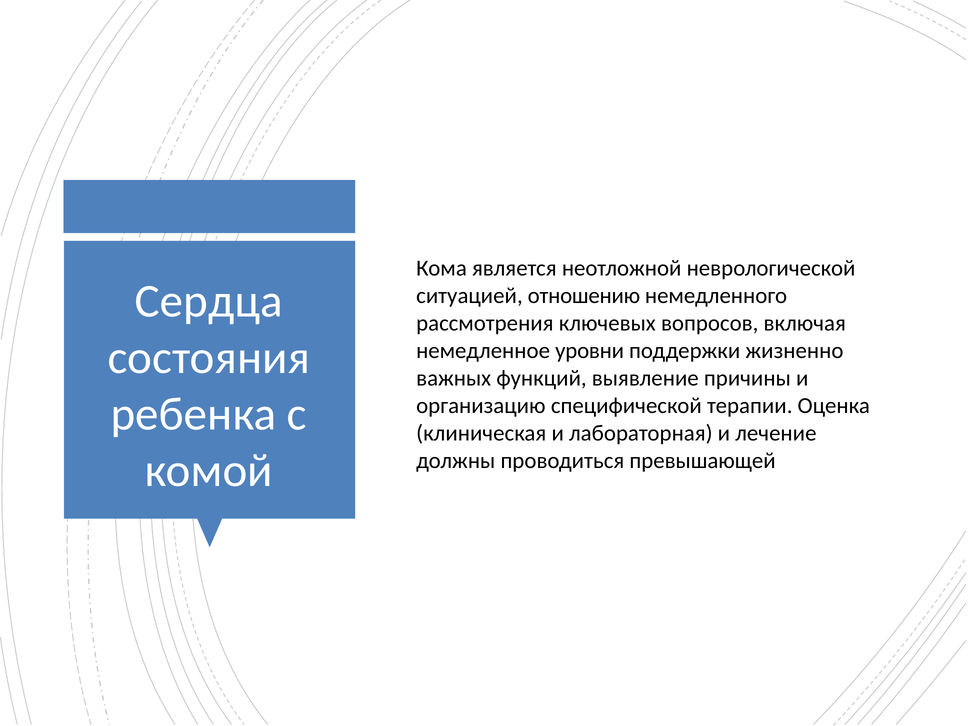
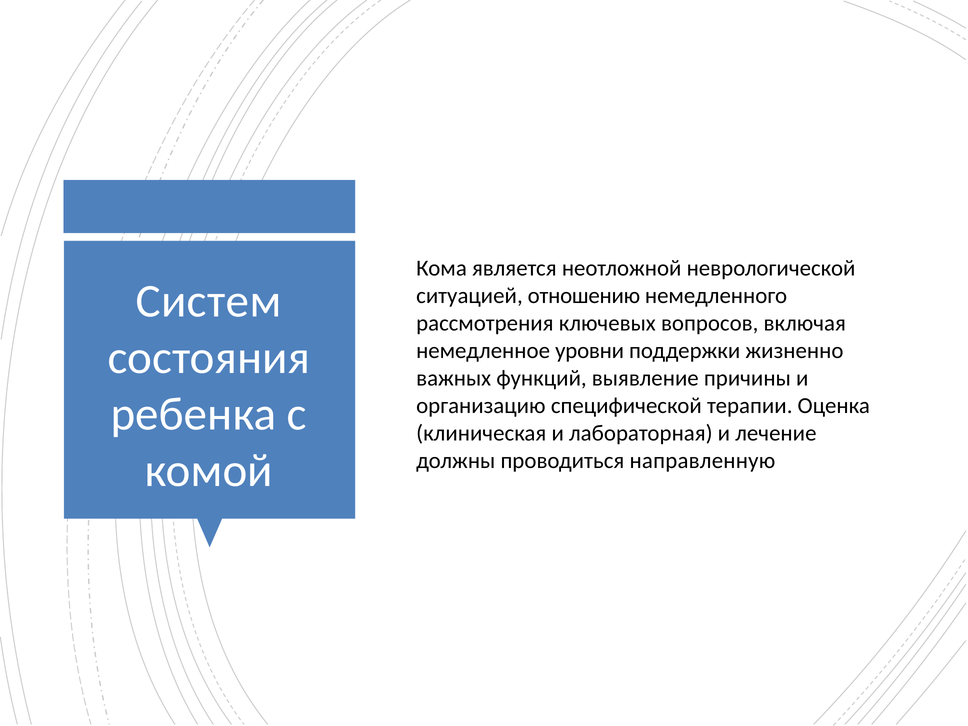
Сердца: Сердца -> Систем
превышающей: превышающей -> направленную
